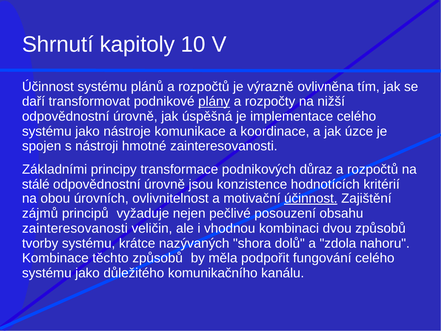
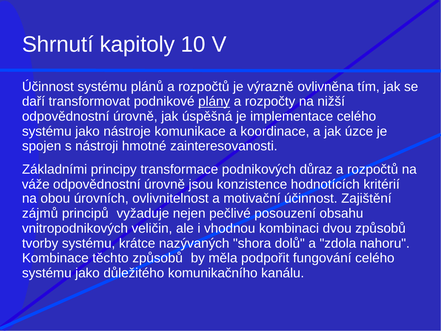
stálé: stálé -> váže
účinnost at (311, 198) underline: present -> none
zainteresovanosti at (75, 228): zainteresovanosti -> vnitropodnikových
